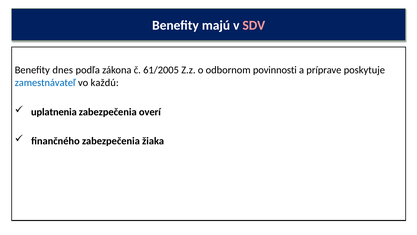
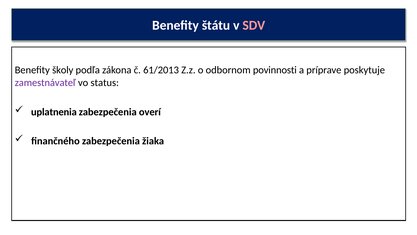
majú: majú -> štátu
dnes: dnes -> školy
61/2005: 61/2005 -> 61/2013
zamestnávateľ colour: blue -> purple
každú: každú -> status
